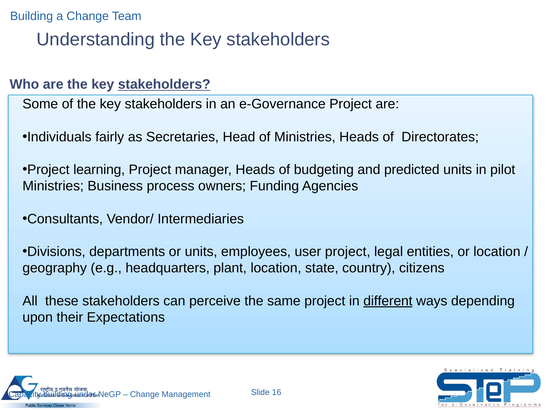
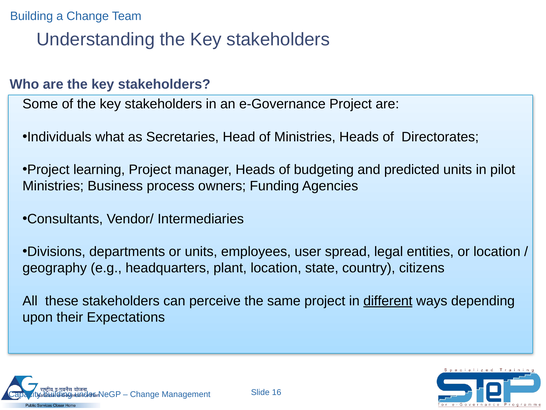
stakeholders at (164, 84) underline: present -> none
fairly: fairly -> what
user project: project -> spread
